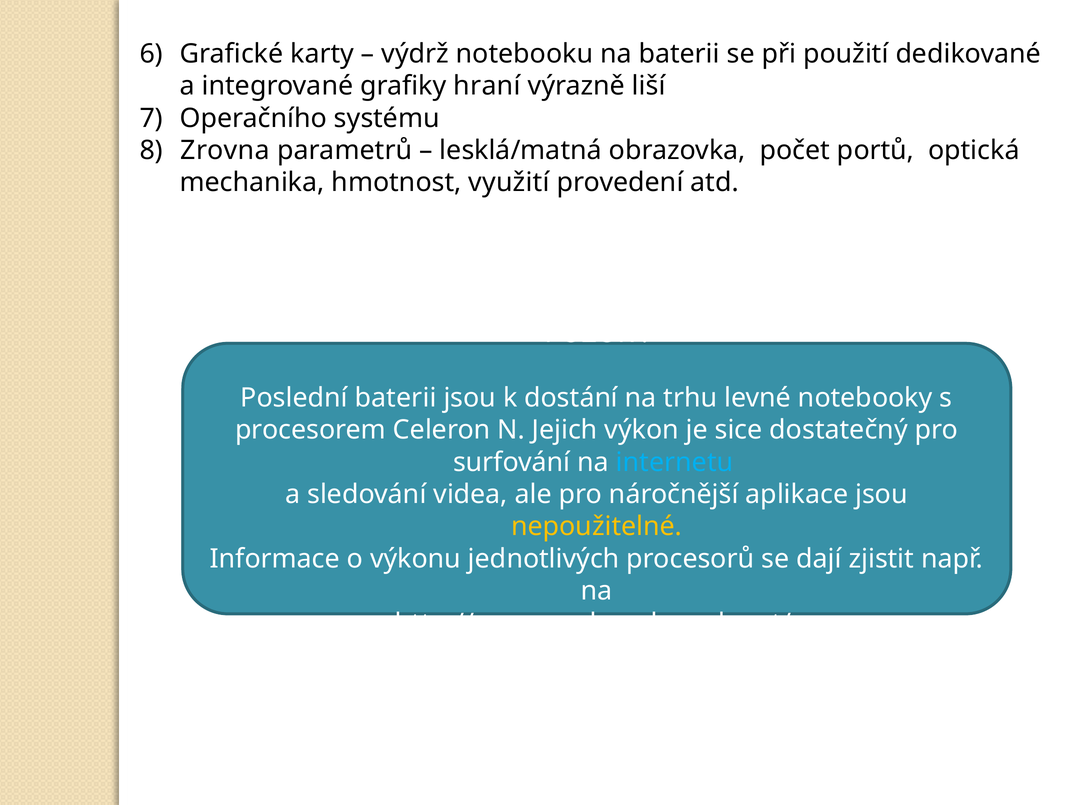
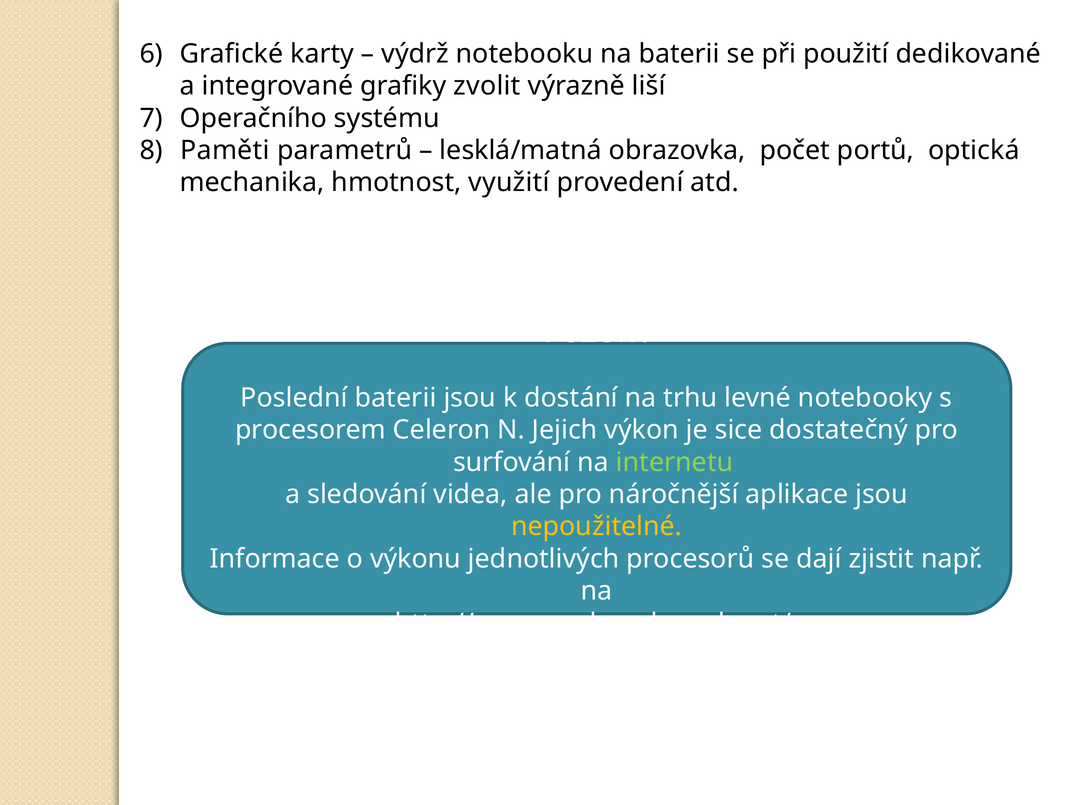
hraní: hraní -> zvolit
Zrovna: Zrovna -> Paměti
internetu colour: light blue -> light green
